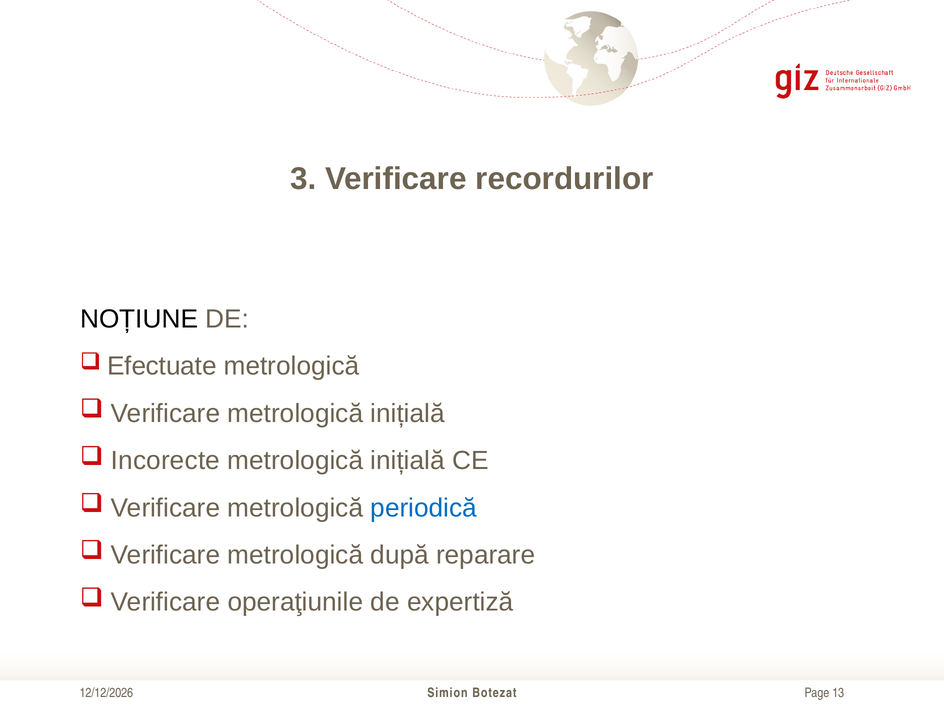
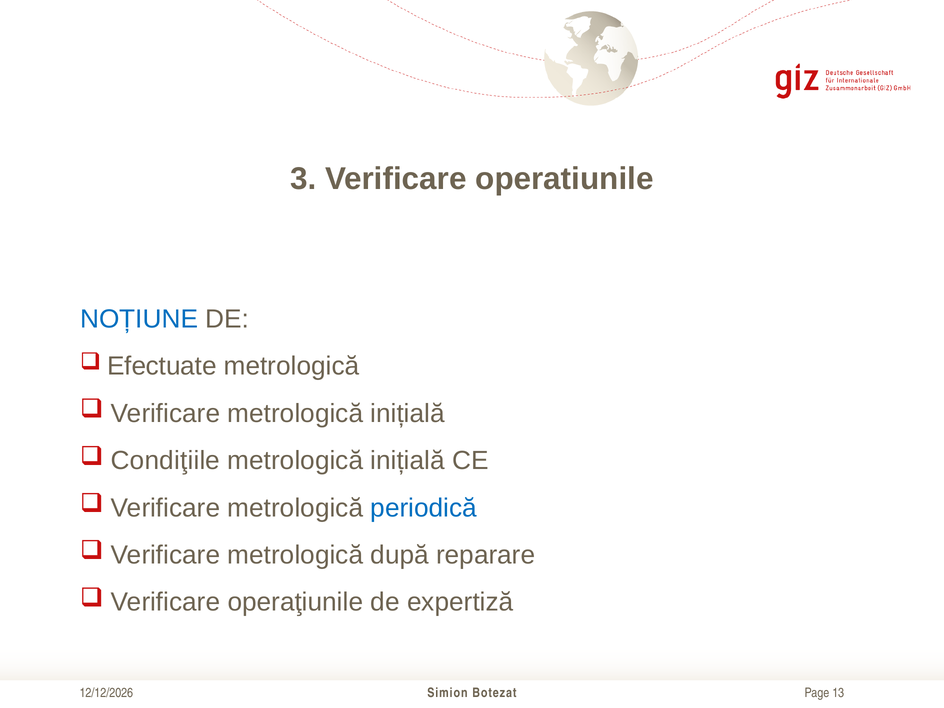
recordurilor: recordurilor -> operatiunile
NOȚIUNE colour: black -> blue
Incorecte: Incorecte -> Condiţiile
